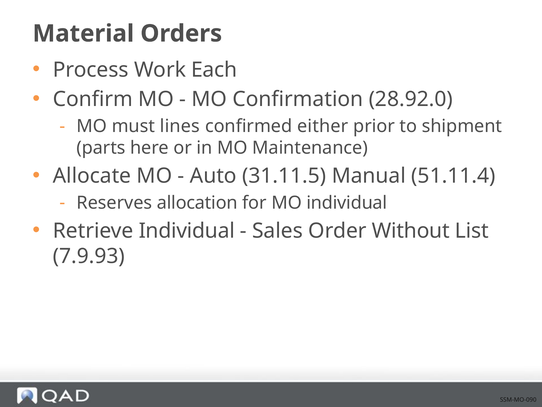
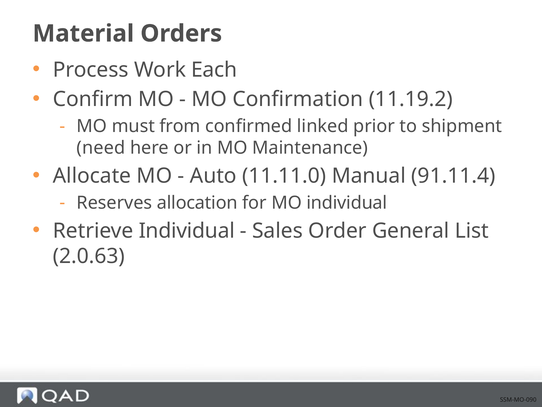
28.92.0: 28.92.0 -> 11.19.2
lines: lines -> from
either: either -> linked
parts: parts -> need
31.11.5: 31.11.5 -> 11.11.0
51.11.4: 51.11.4 -> 91.11.4
Without: Without -> General
7.9.93: 7.9.93 -> 2.0.63
